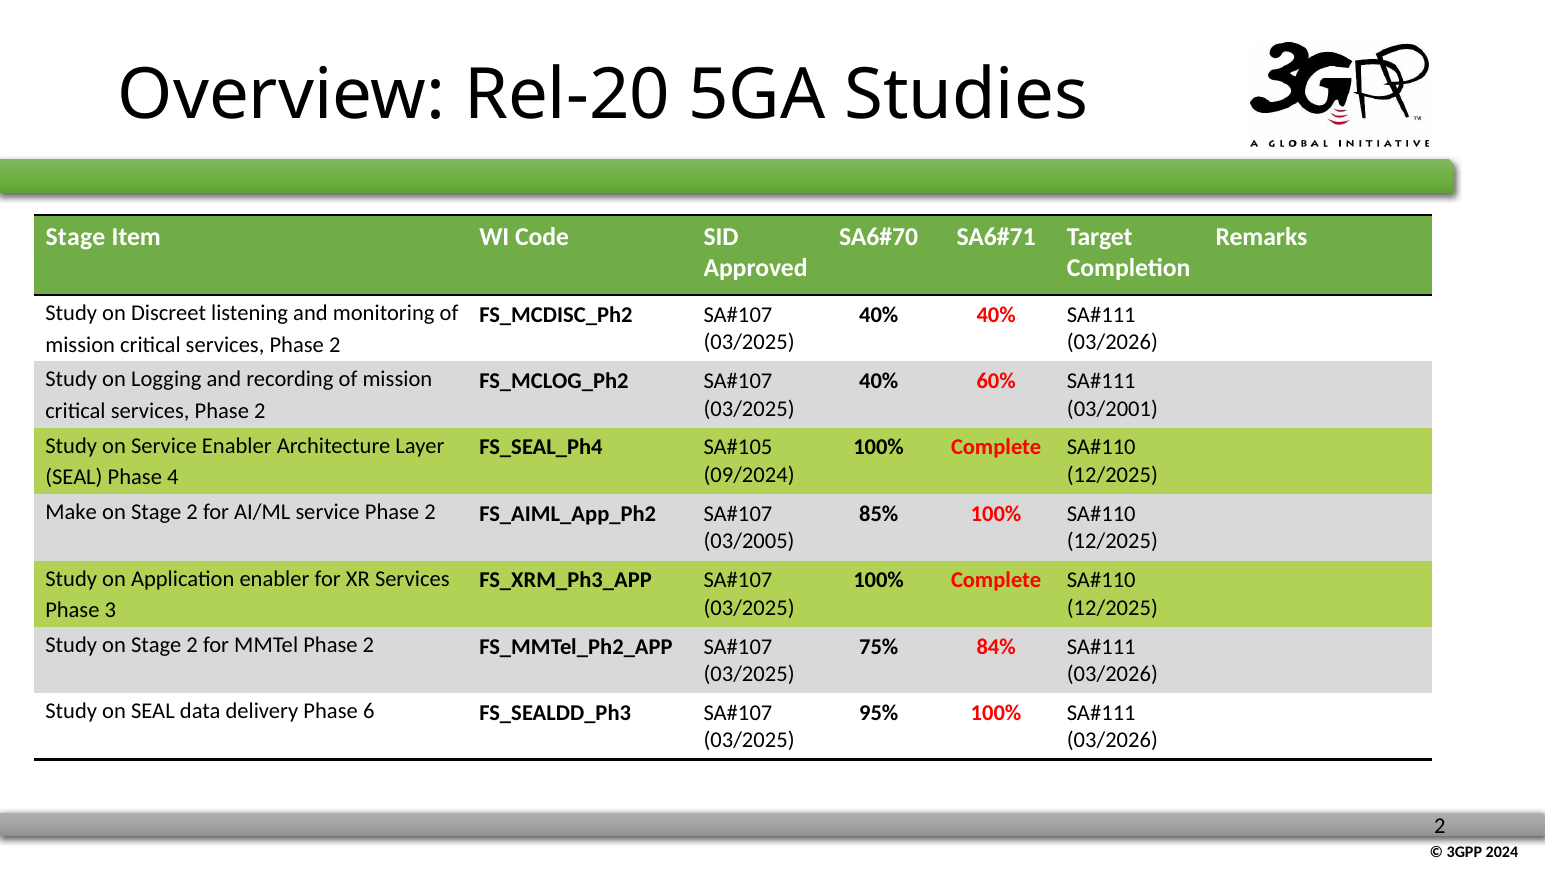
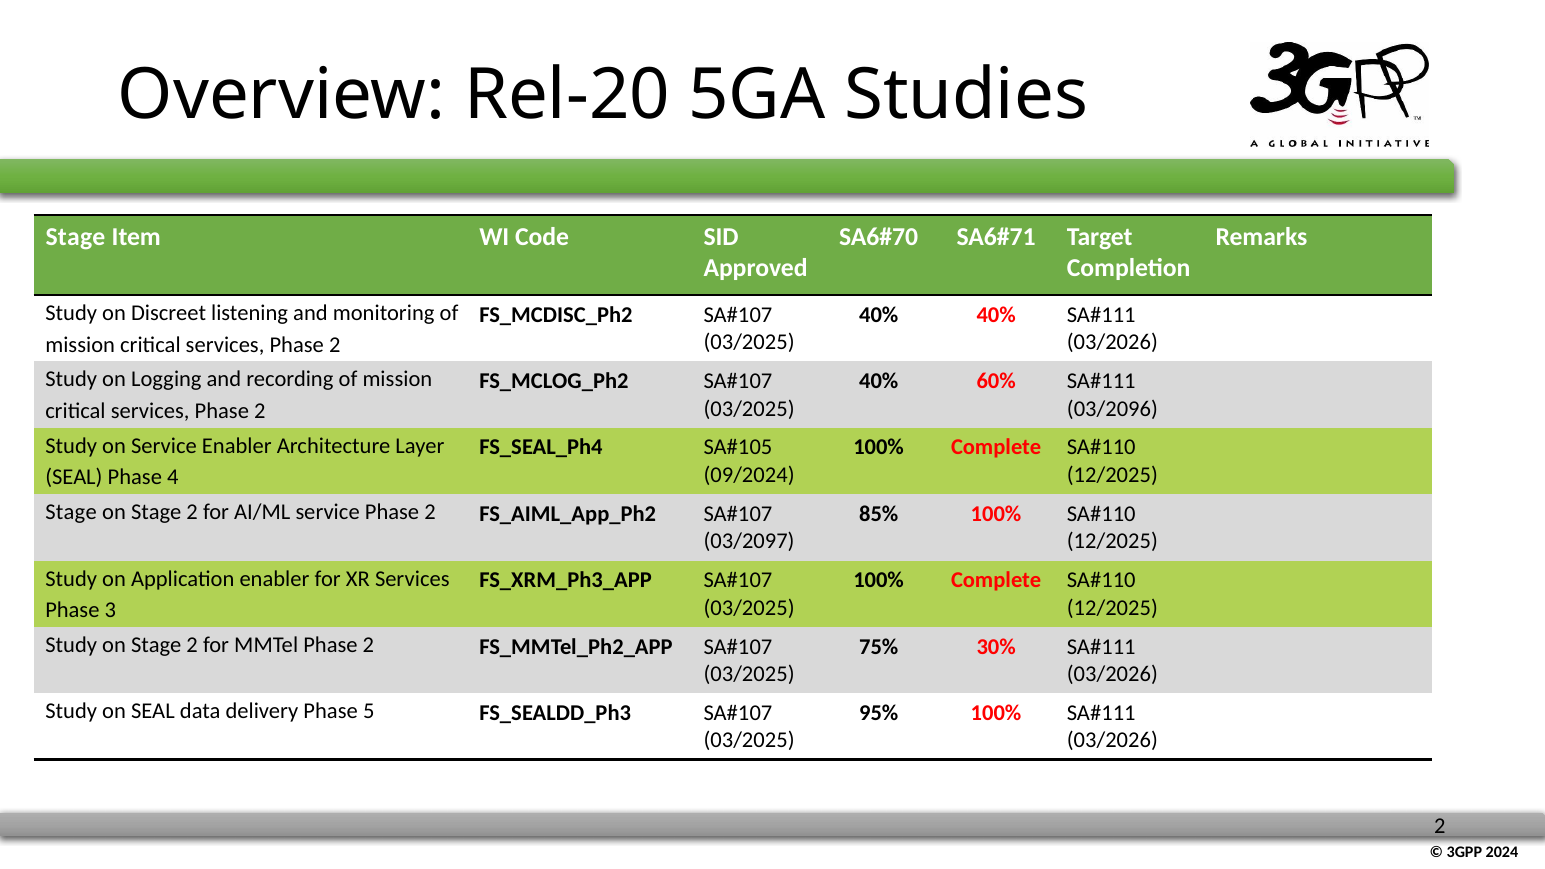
03/2001: 03/2001 -> 03/2096
Make at (71, 512): Make -> Stage
03/2005: 03/2005 -> 03/2097
84%: 84% -> 30%
6: 6 -> 5
